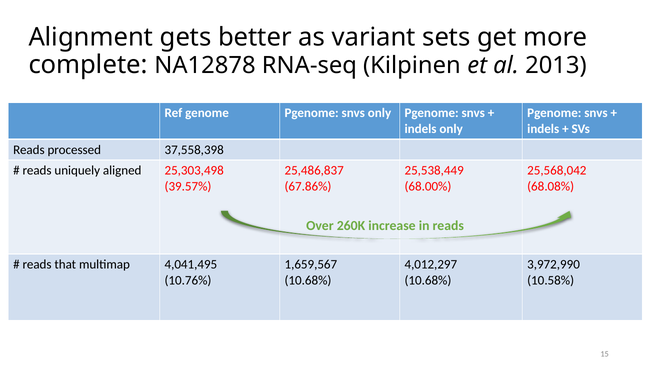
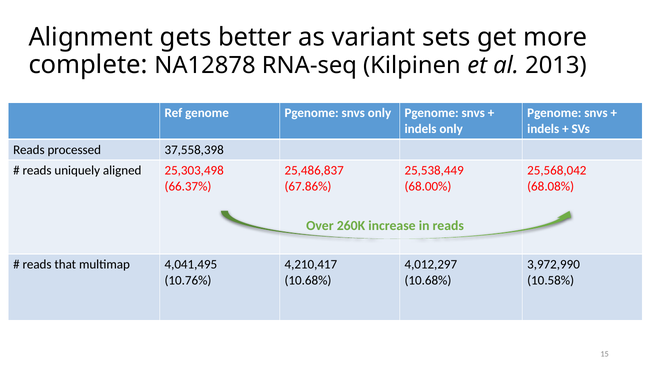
39.57%: 39.57% -> 66.37%
1,659,567: 1,659,567 -> 4,210,417
